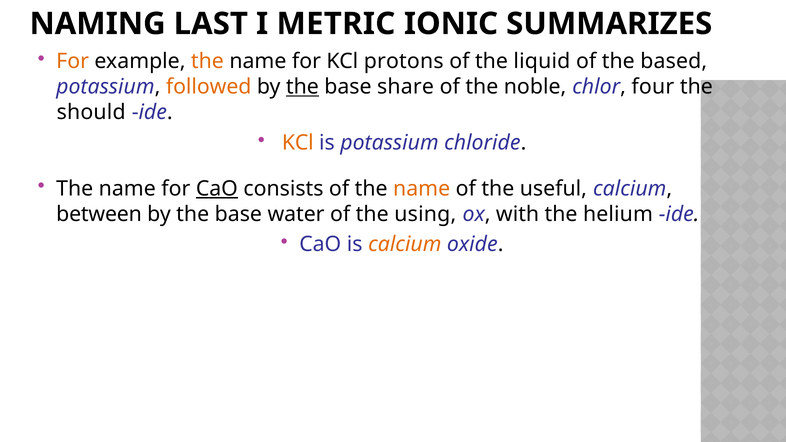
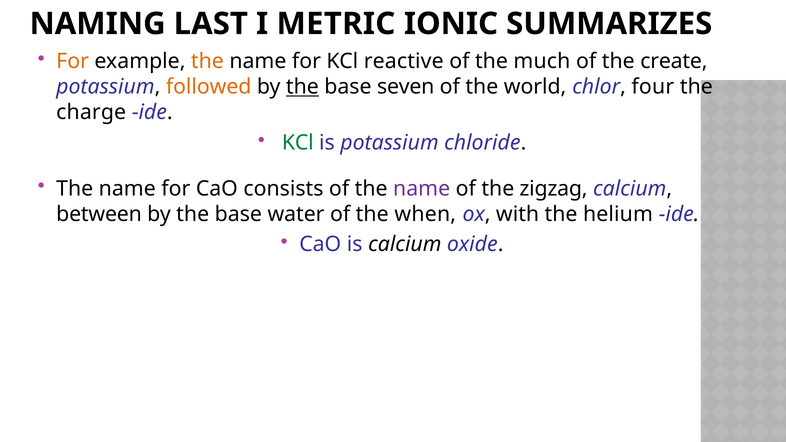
protons: protons -> reactive
liquid: liquid -> much
based: based -> create
share: share -> seven
noble: noble -> world
should: should -> charge
KCl at (298, 143) colour: orange -> green
CaO at (217, 189) underline: present -> none
name at (422, 189) colour: orange -> purple
useful: useful -> zigzag
using: using -> when
calcium at (405, 245) colour: orange -> black
